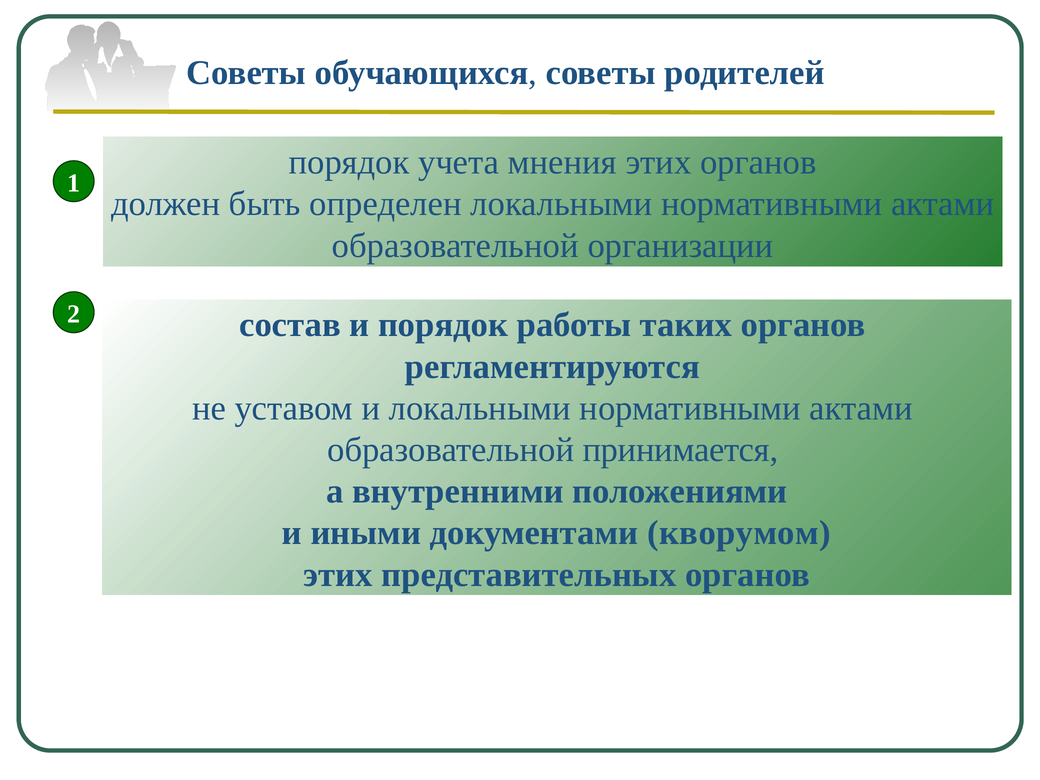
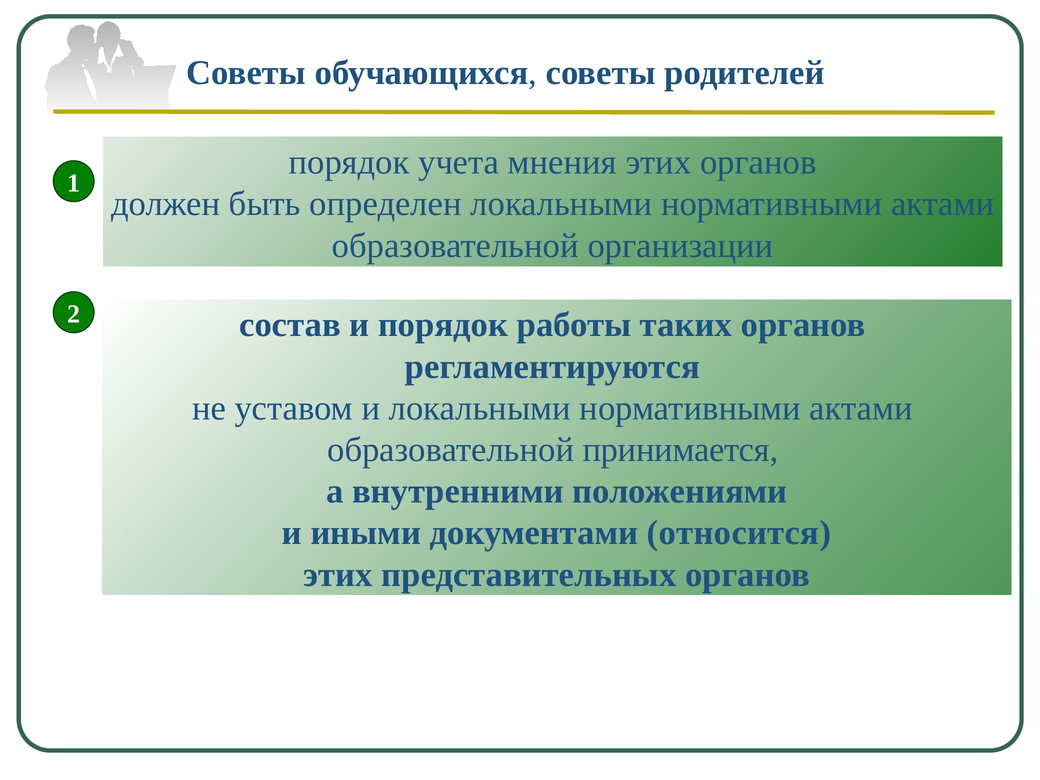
кворумом: кворумом -> относится
